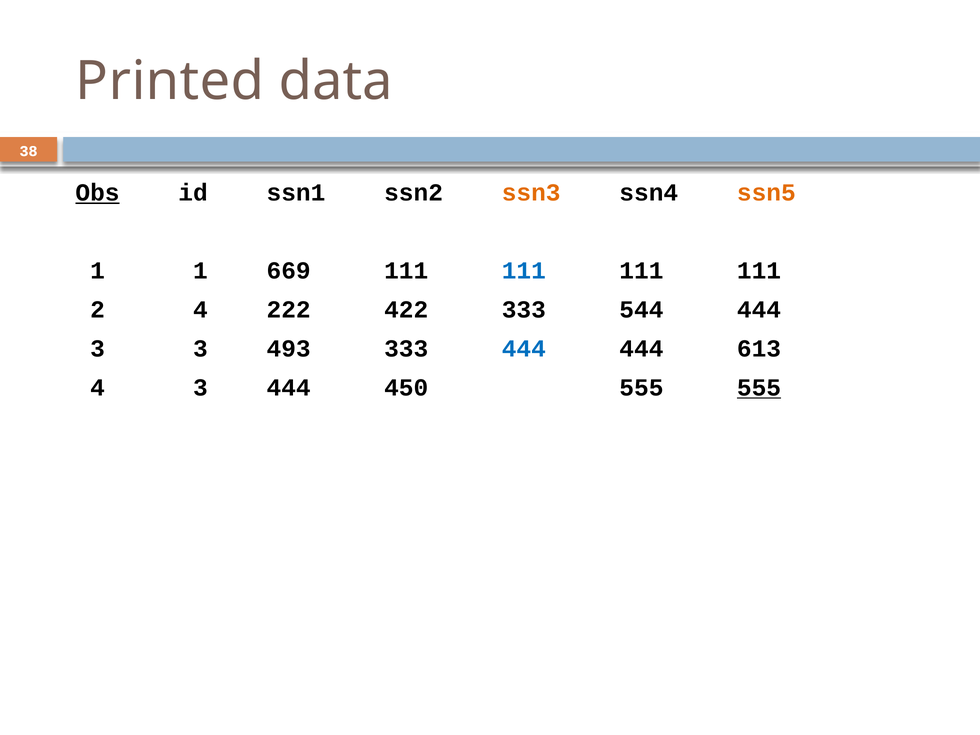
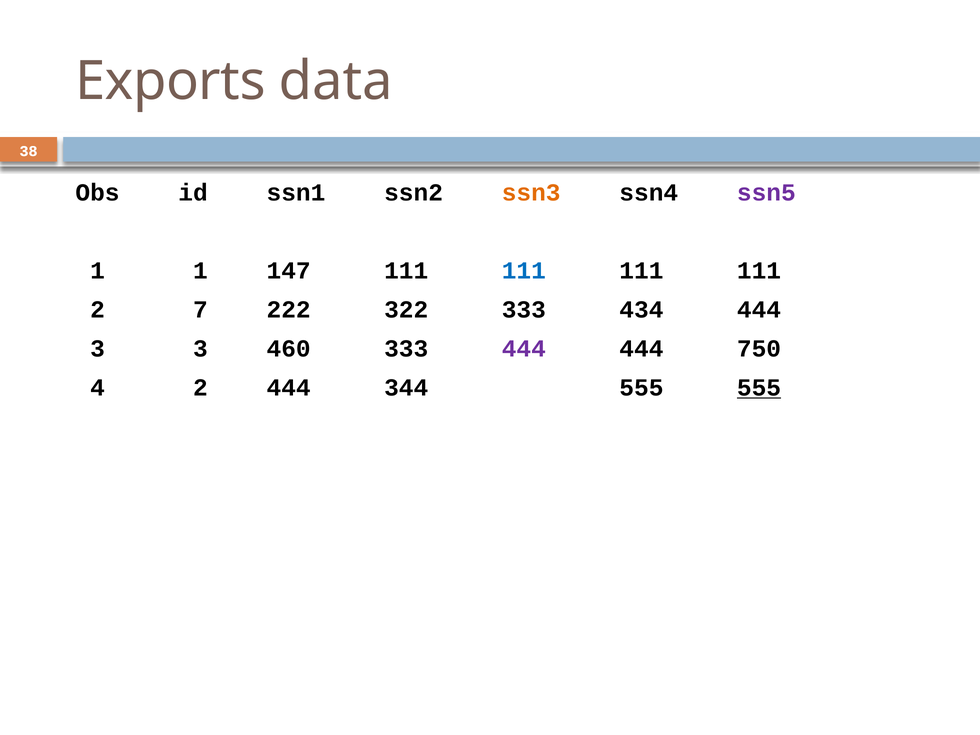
Printed: Printed -> Exports
Obs underline: present -> none
ssn5 colour: orange -> purple
669: 669 -> 147
2 4: 4 -> 7
422: 422 -> 322
544: 544 -> 434
493: 493 -> 460
444 at (524, 349) colour: blue -> purple
613: 613 -> 750
4 3: 3 -> 2
450: 450 -> 344
